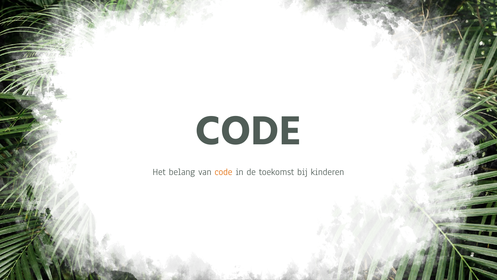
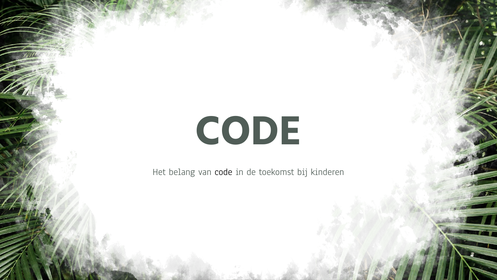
code at (224, 172) colour: orange -> black
